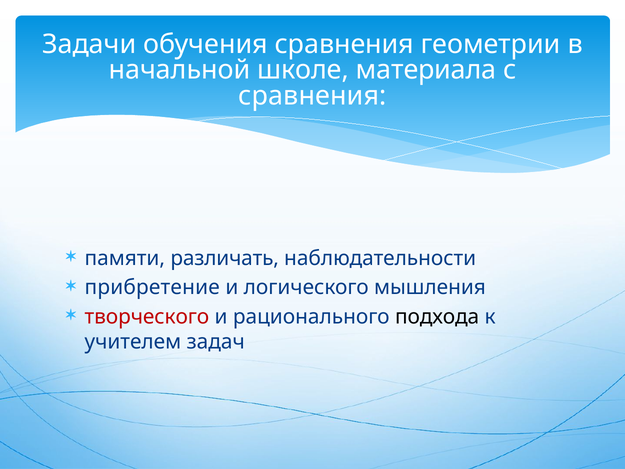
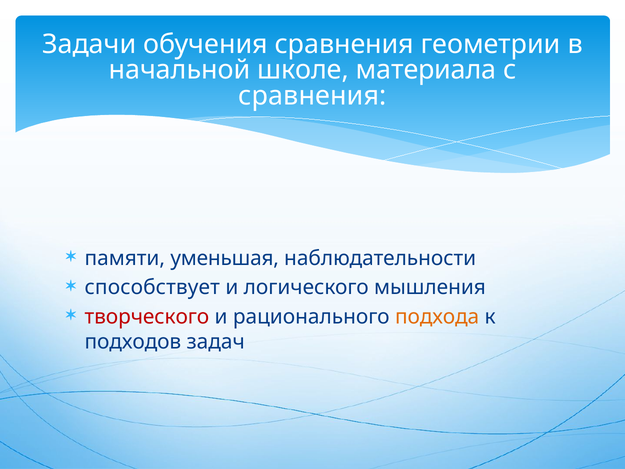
различать: различать -> уменьшая
прибретение: прибретение -> способствует
подхода colour: black -> orange
учителем: учителем -> подходов
